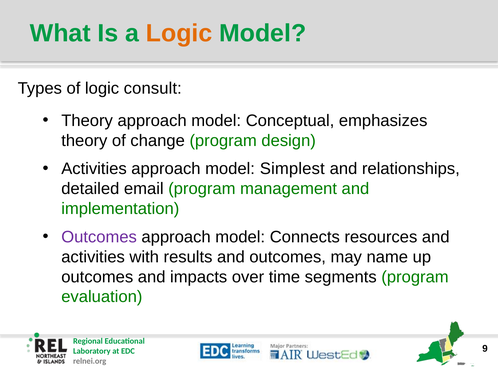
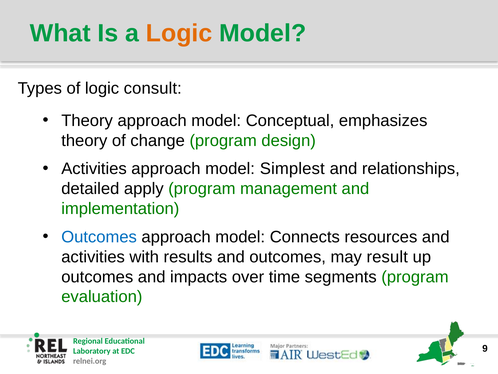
email: email -> apply
Outcomes at (99, 237) colour: purple -> blue
name: name -> result
